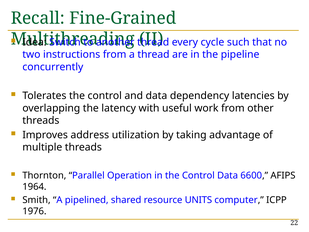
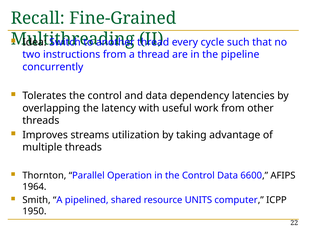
address: address -> streams
1976: 1976 -> 1950
